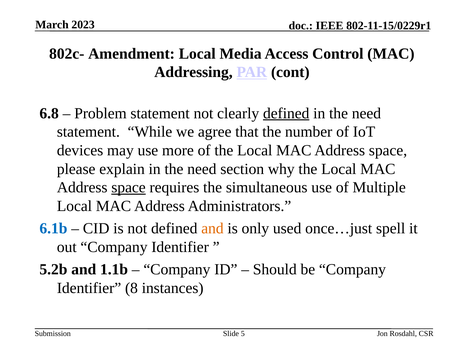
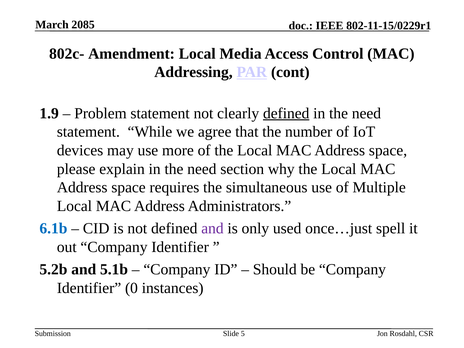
2023: 2023 -> 2085
6.8: 6.8 -> 1.9
space at (129, 187) underline: present -> none
and at (212, 228) colour: orange -> purple
1.1b: 1.1b -> 5.1b
8: 8 -> 0
